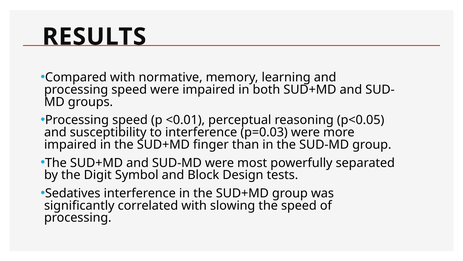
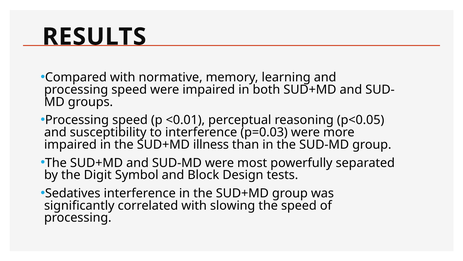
finger: finger -> illness
